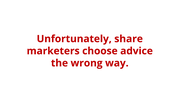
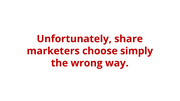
advice: advice -> simply
